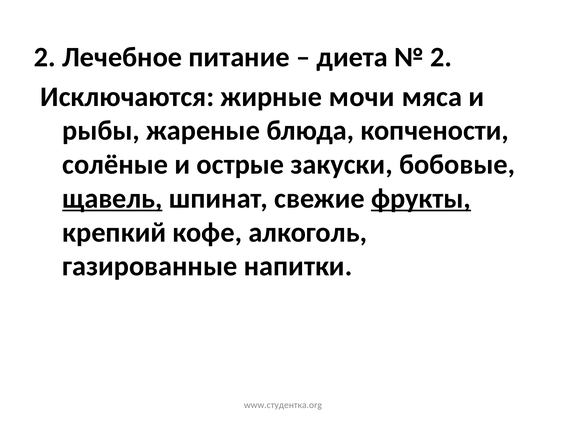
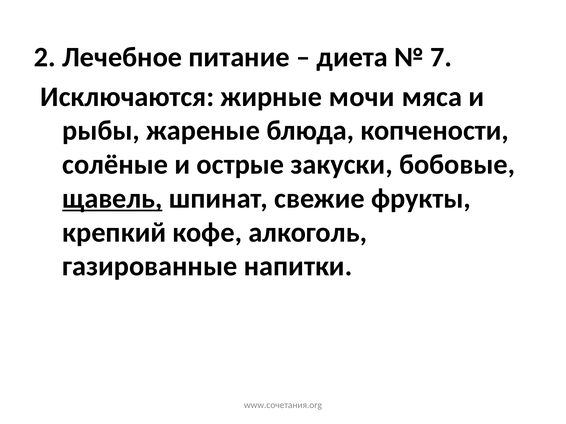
2 at (441, 57): 2 -> 7
фрукты underline: present -> none
www.студентка.org: www.студентка.org -> www.сочетания.org
